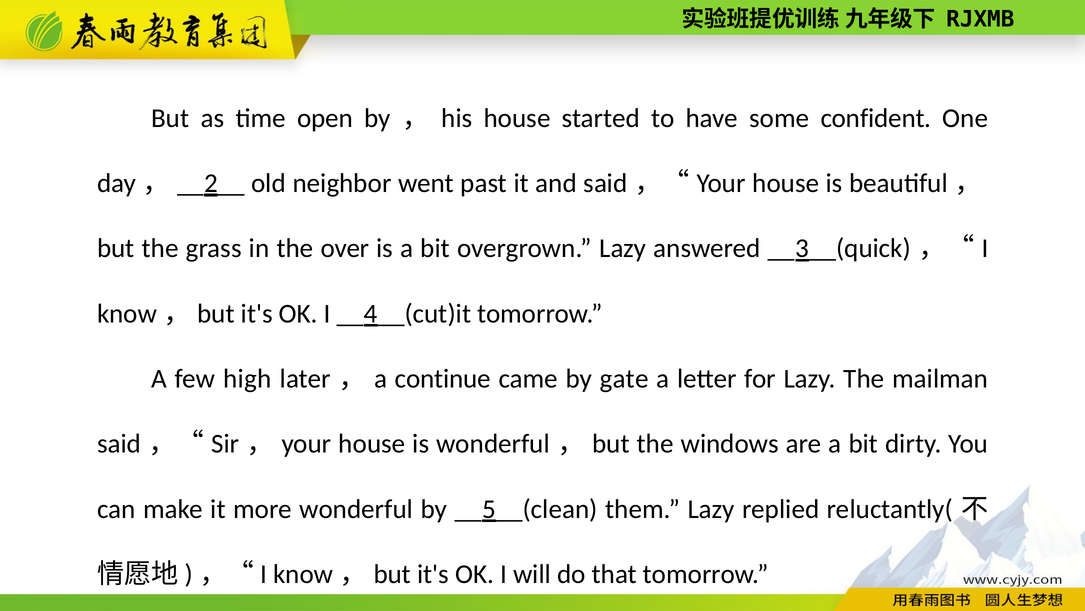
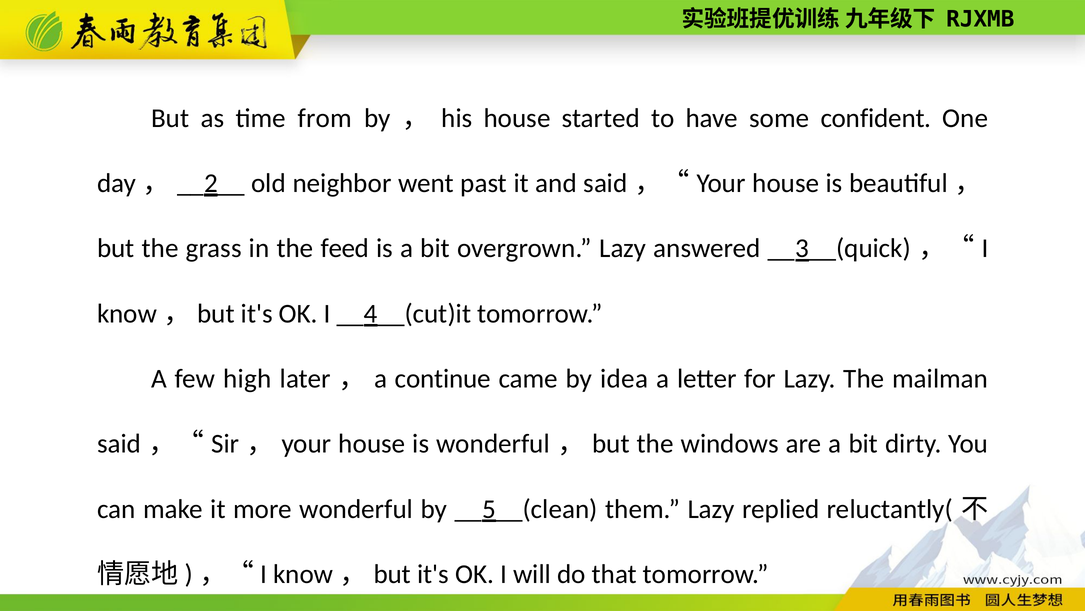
open: open -> from
over: over -> feed
gate: gate -> idea
